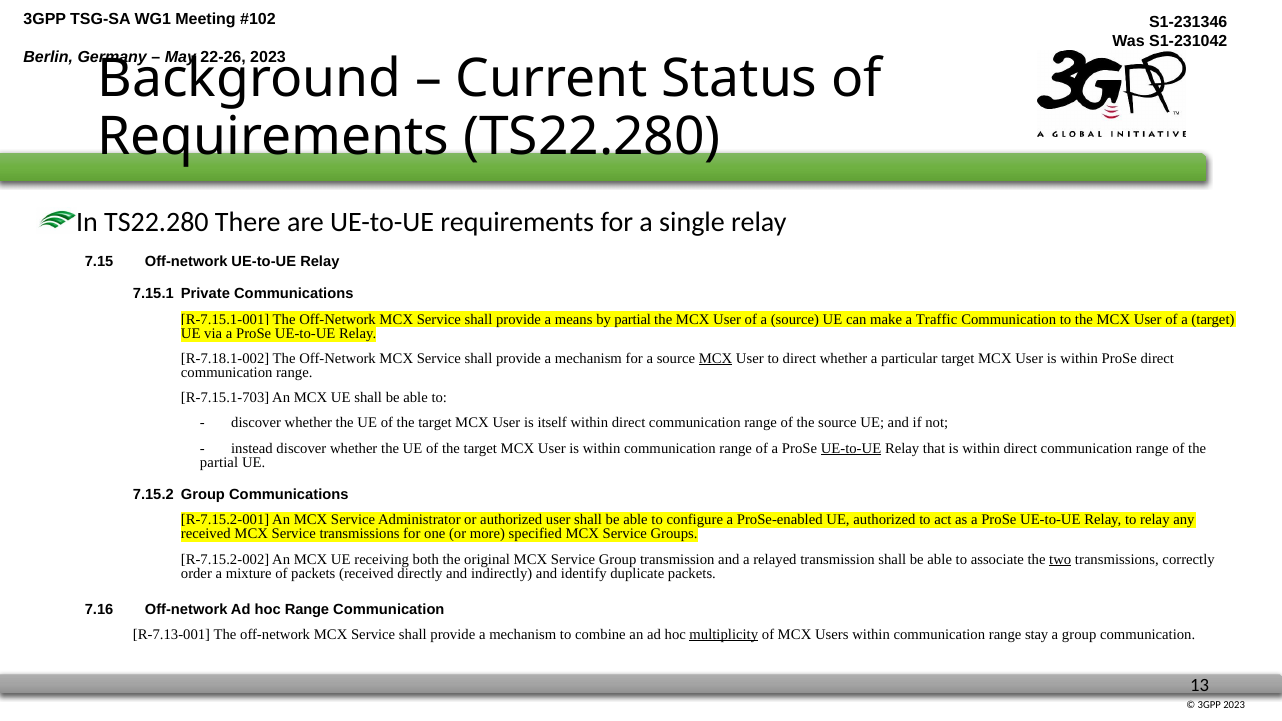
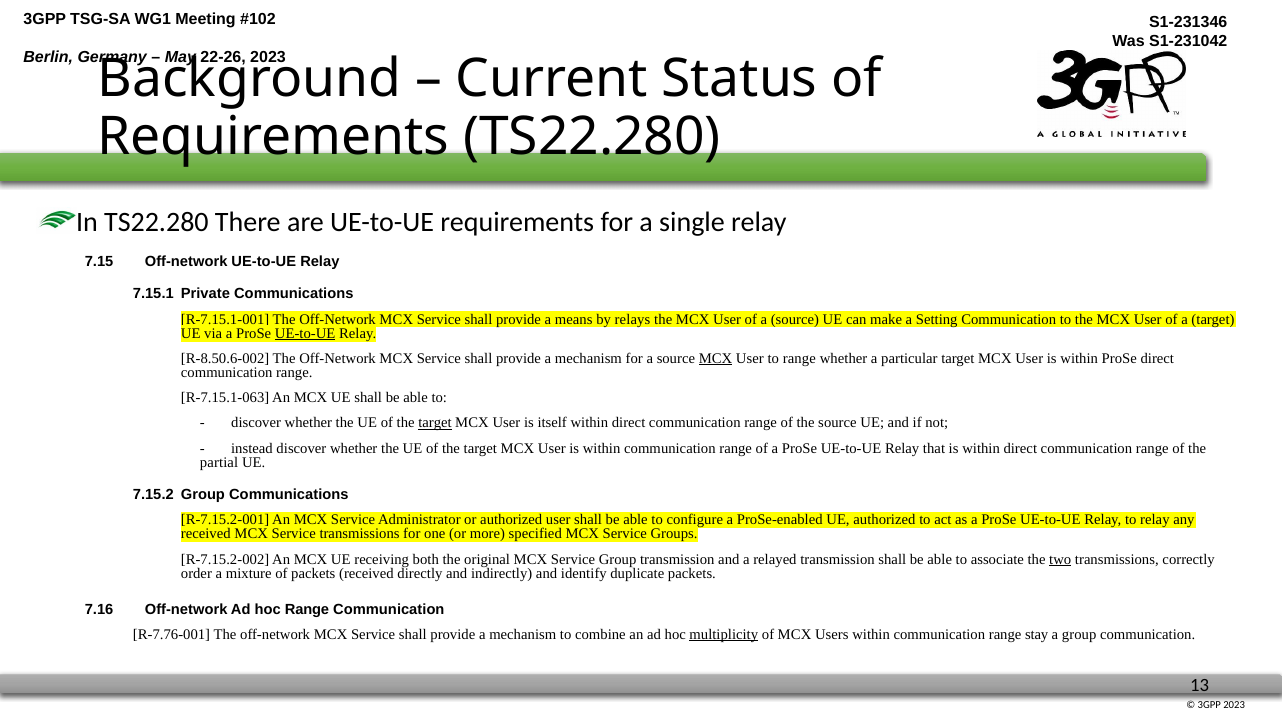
by partial: partial -> relays
Traffic: Traffic -> Setting
UE-to-UE at (305, 334) underline: none -> present
R-7.18.1-002: R-7.18.1-002 -> R-8.50.6-002
to direct: direct -> range
R-7.15.1-703: R-7.15.1-703 -> R-7.15.1-063
target at (435, 423) underline: none -> present
UE-to-UE at (851, 448) underline: present -> none
R-7.13-001: R-7.13-001 -> R-7.76-001
